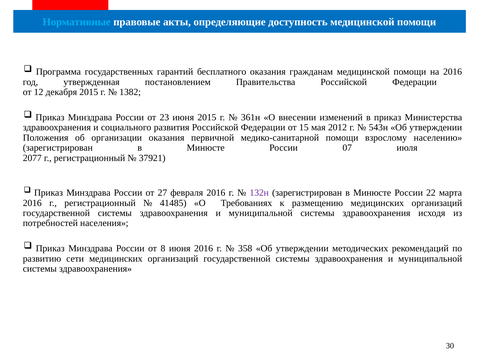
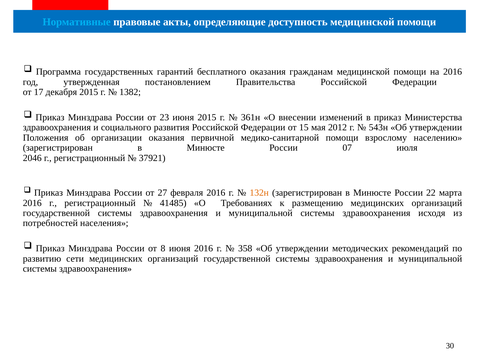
12: 12 -> 17
2077: 2077 -> 2046
132н colour: purple -> orange
